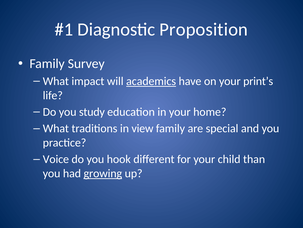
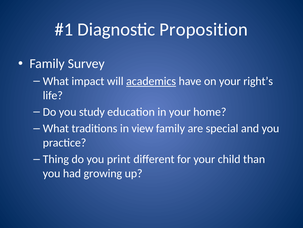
print’s: print’s -> right’s
Voice: Voice -> Thing
hook: hook -> print
growing underline: present -> none
